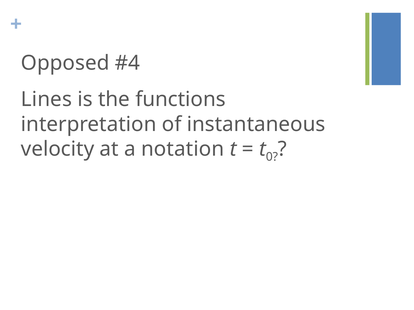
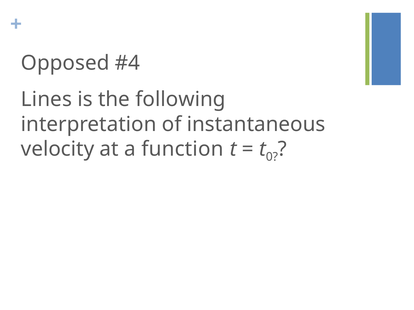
functions: functions -> following
notation: notation -> function
